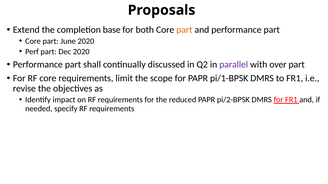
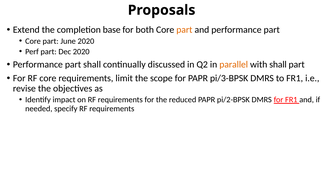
parallel colour: purple -> orange
with over: over -> shall
pi/1-BPSK: pi/1-BPSK -> pi/3-BPSK
